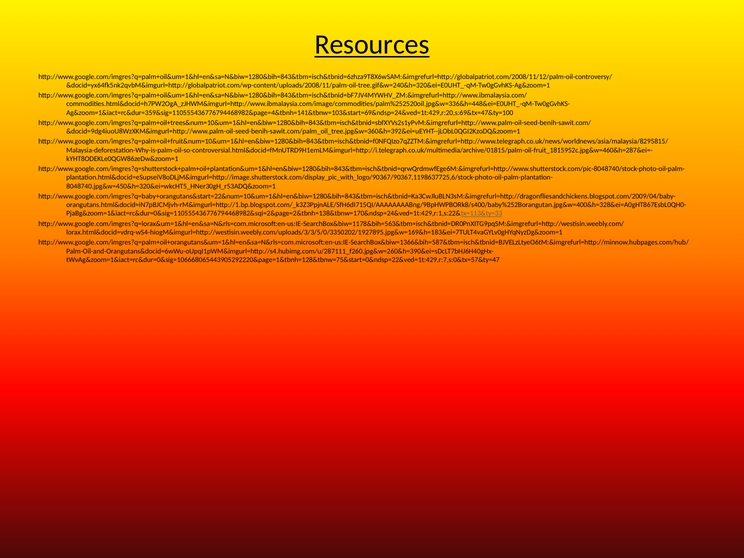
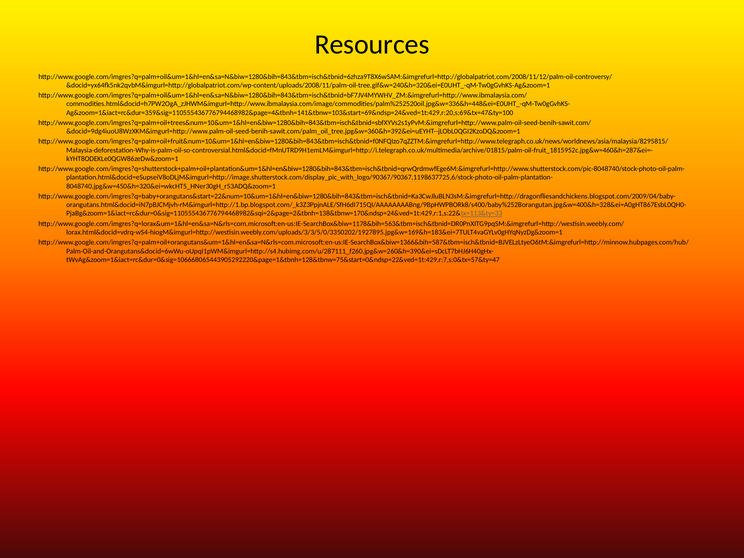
Resources underline: present -> none
